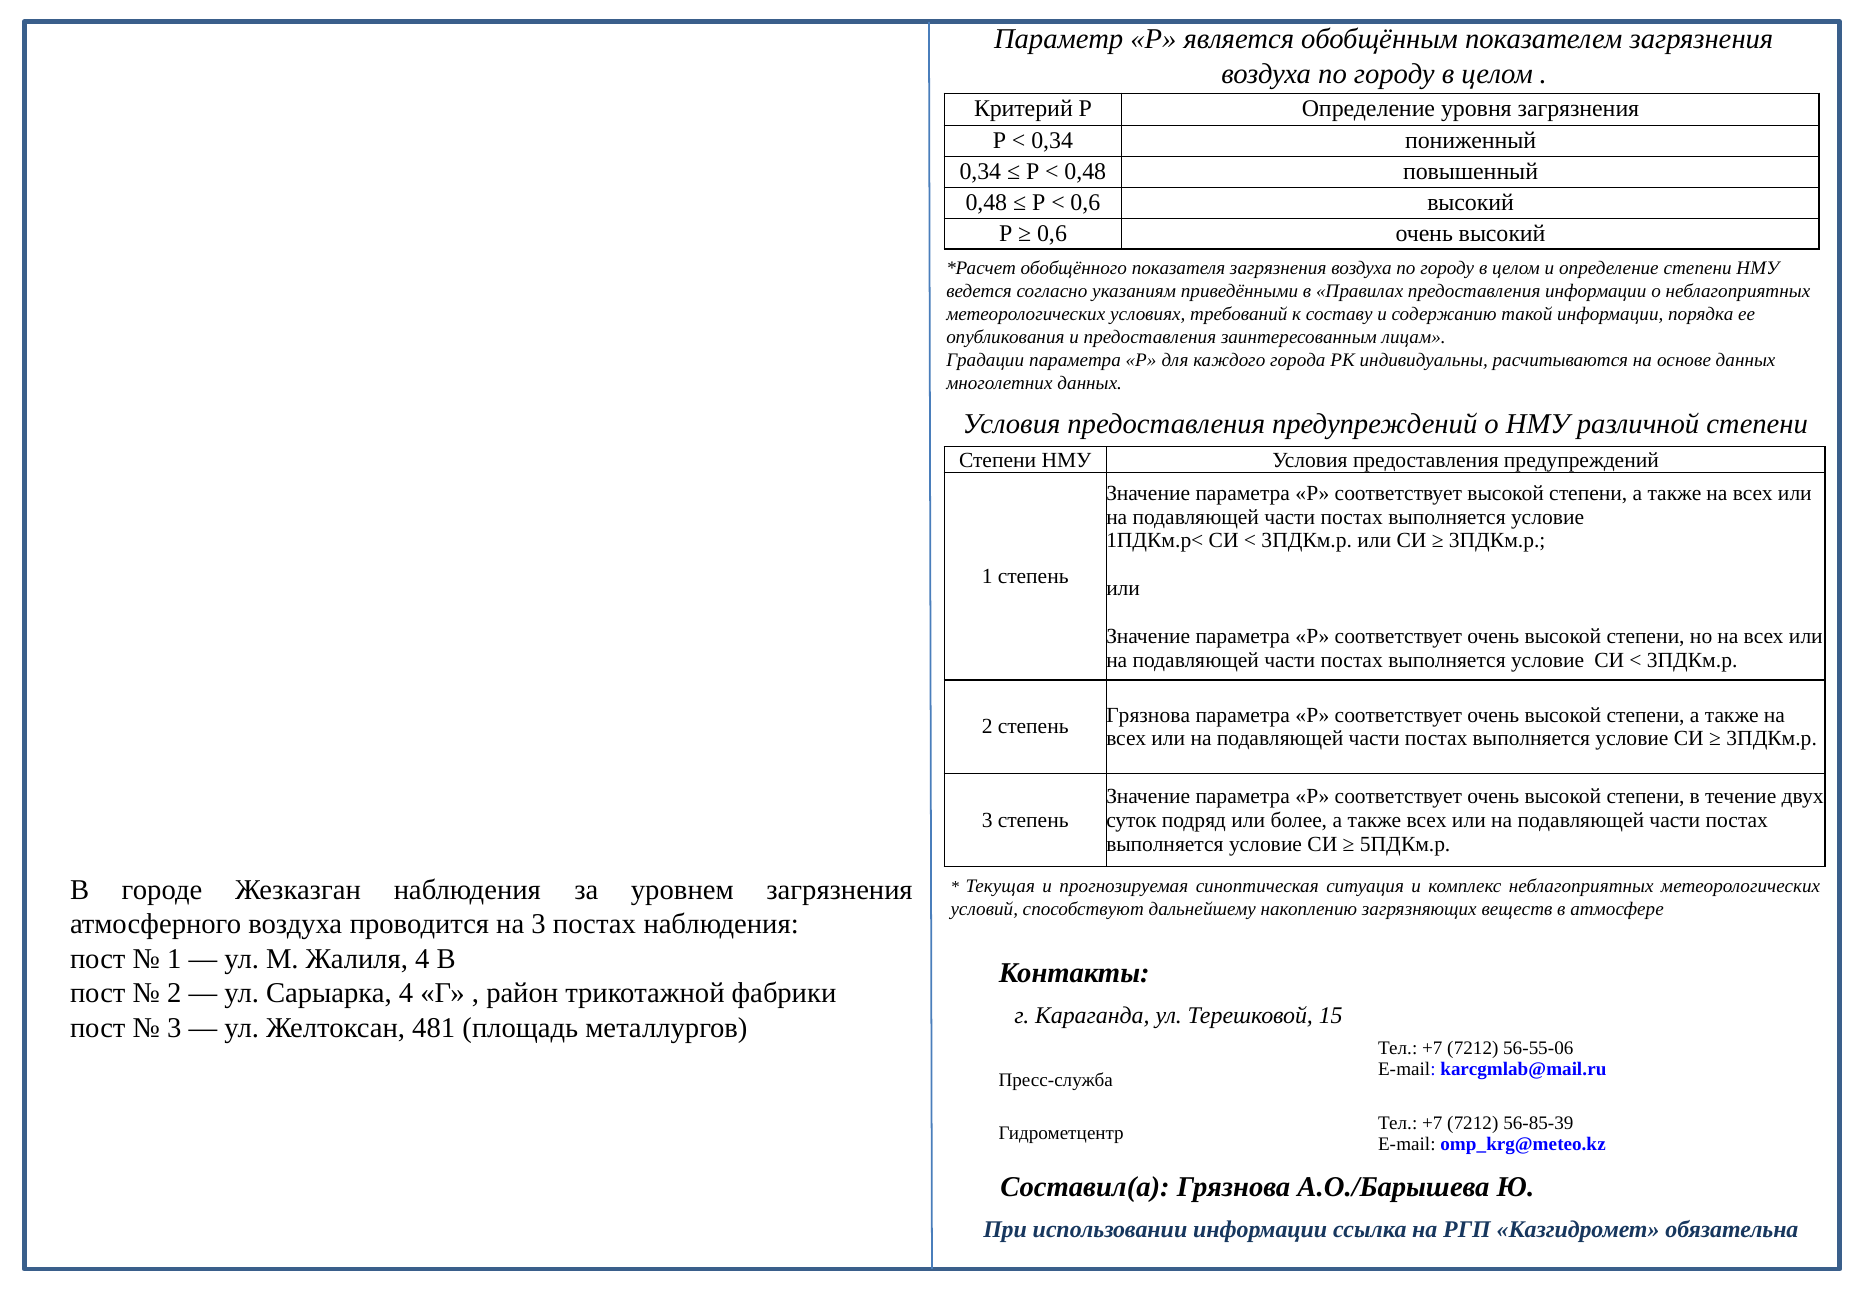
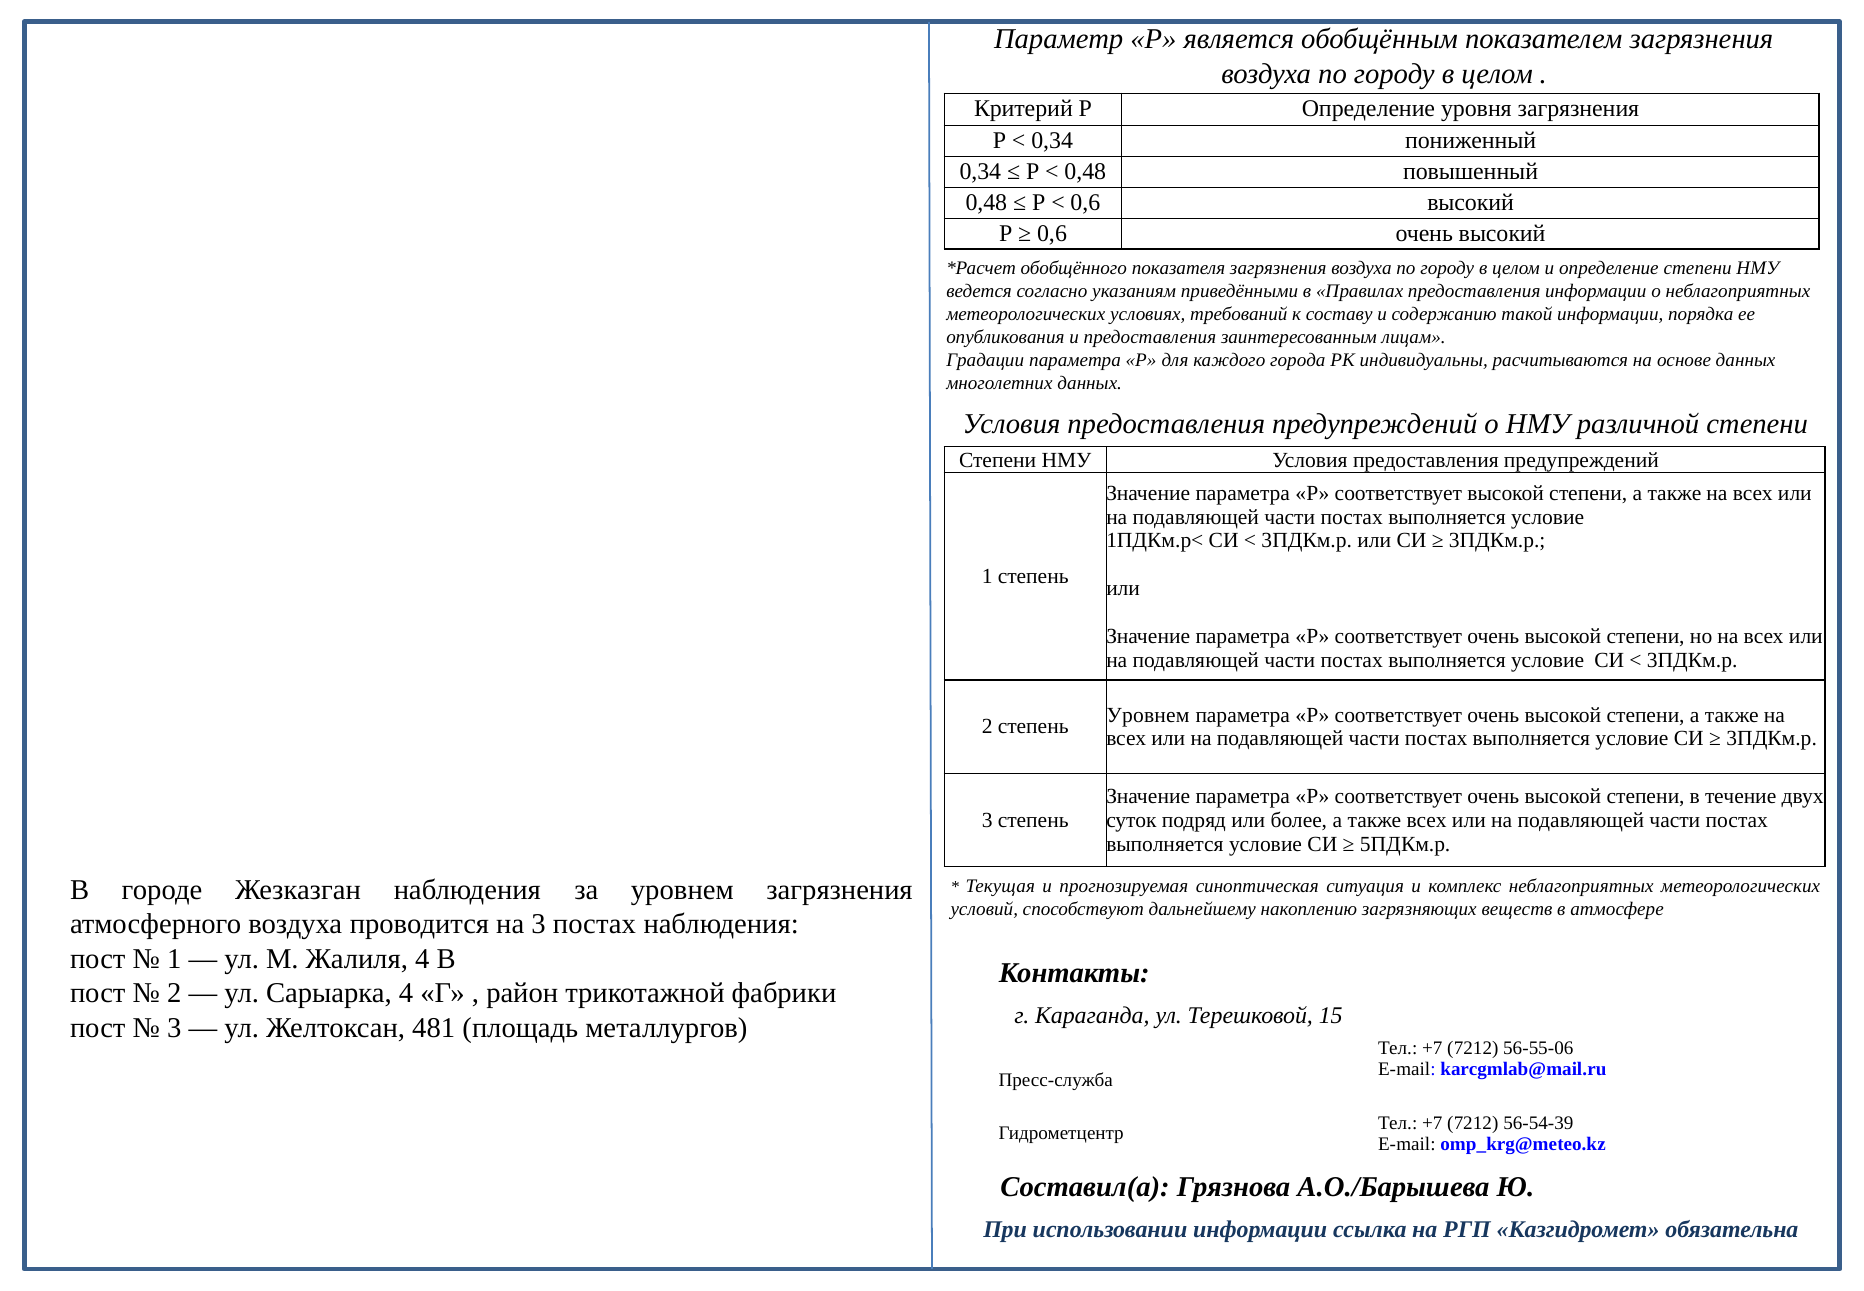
Грязнова at (1148, 715): Грязнова -> Уровнем
56-85-39: 56-85-39 -> 56-54-39
